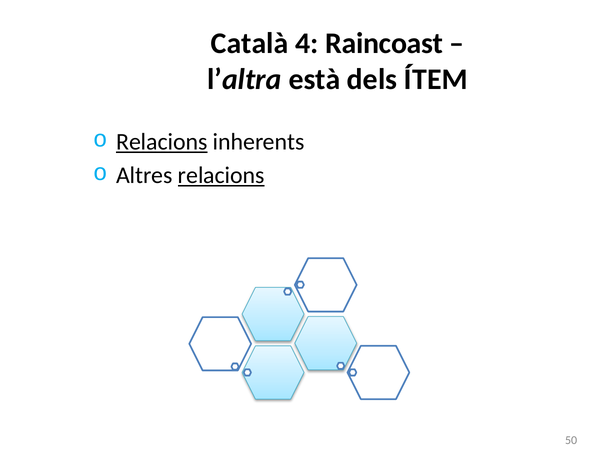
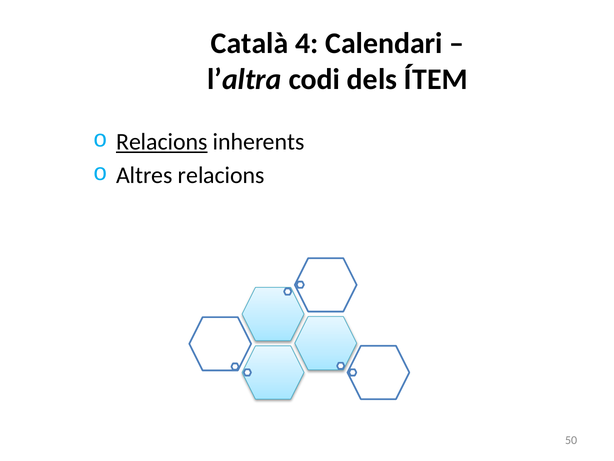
Raincoast: Raincoast -> Calendari
està: està -> codi
relacions at (221, 175) underline: present -> none
